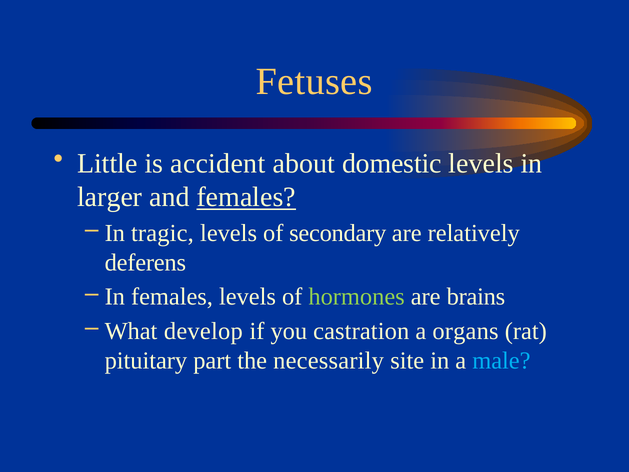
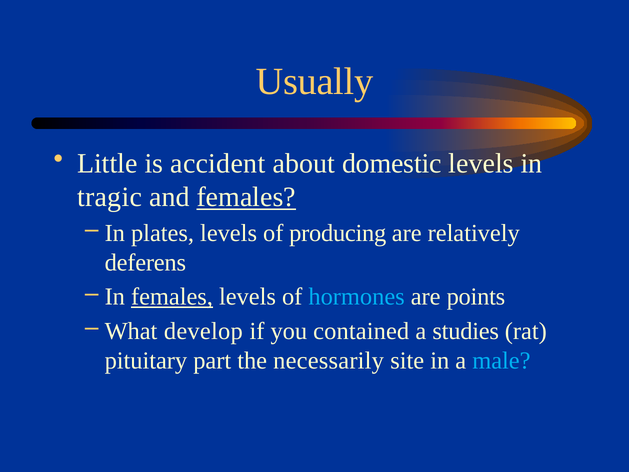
Fetuses: Fetuses -> Usually
larger: larger -> tragic
tragic: tragic -> plates
secondary: secondary -> producing
females at (172, 297) underline: none -> present
hormones colour: light green -> light blue
brains: brains -> points
castration: castration -> contained
organs: organs -> studies
